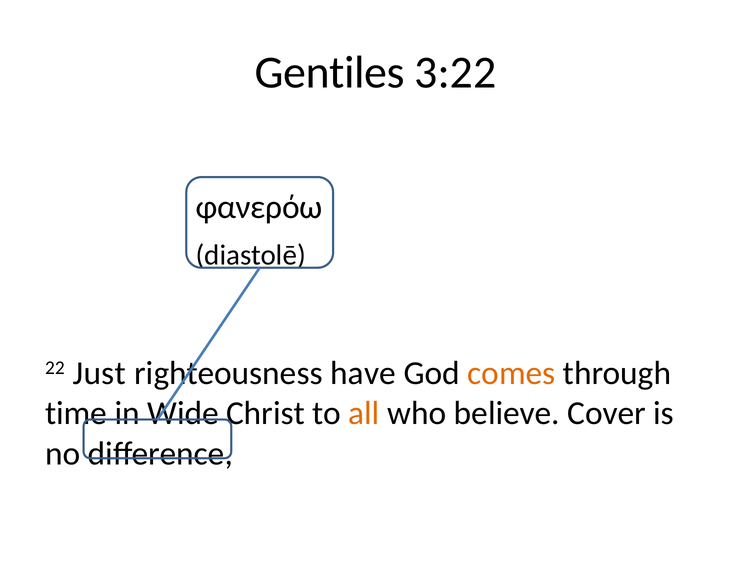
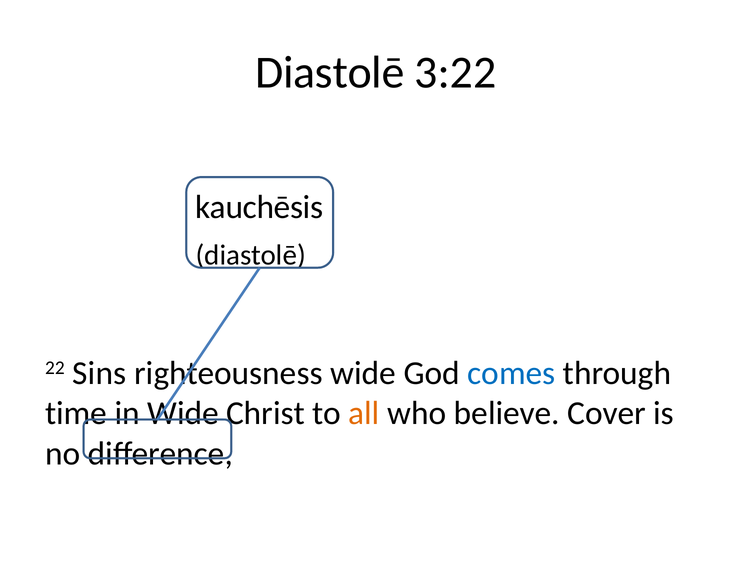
Gentiles at (330, 73): Gentiles -> Diastolē
φανερόω: φανερόω -> kauchēsis
Just: Just -> Sins
righteousness have: have -> wide
comes colour: orange -> blue
